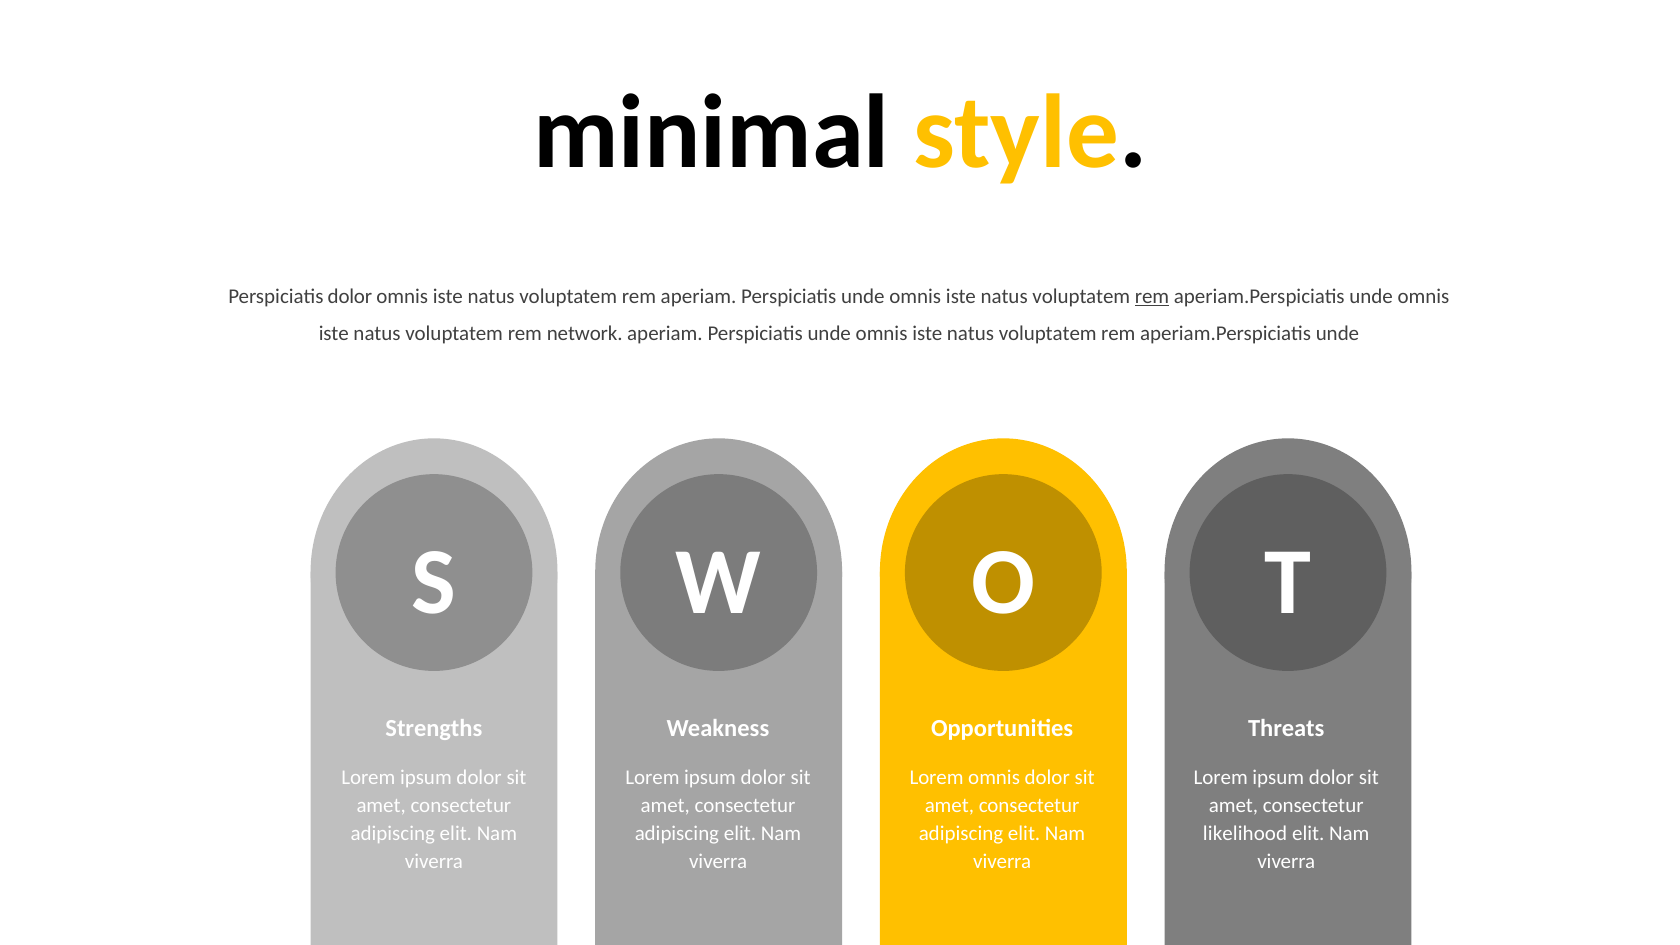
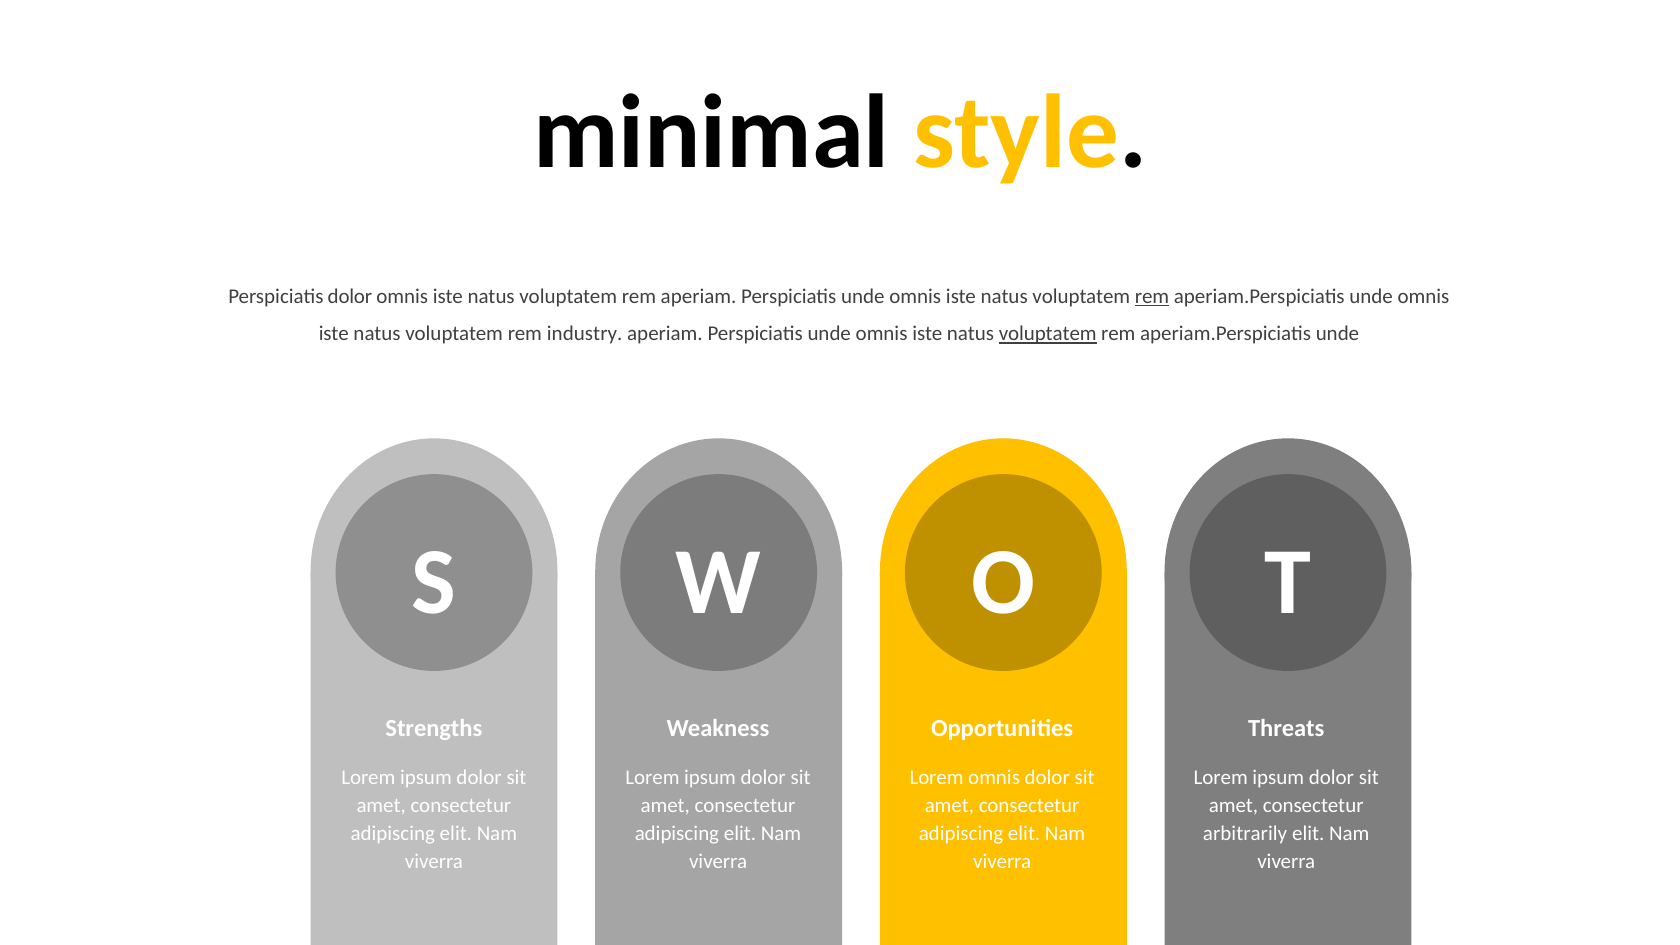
network: network -> industry
voluptatem at (1048, 334) underline: none -> present
likelihood: likelihood -> arbitrarily
